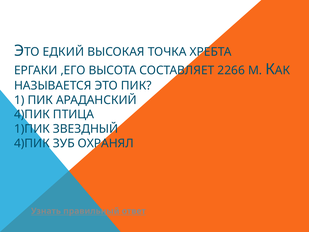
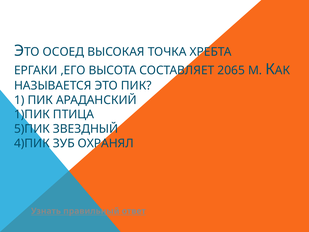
ЕДКИЙ: ЕДКИЙ -> ОСОЕД
2266: 2266 -> 2065
4)ПИК at (32, 114): 4)ПИК -> 1)ПИК
1)ПИК: 1)ПИК -> 5)ПИК
